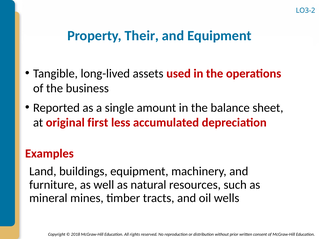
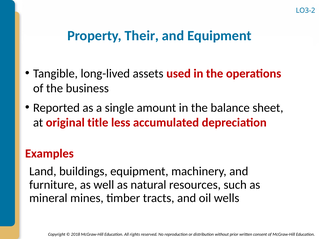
first: first -> title
